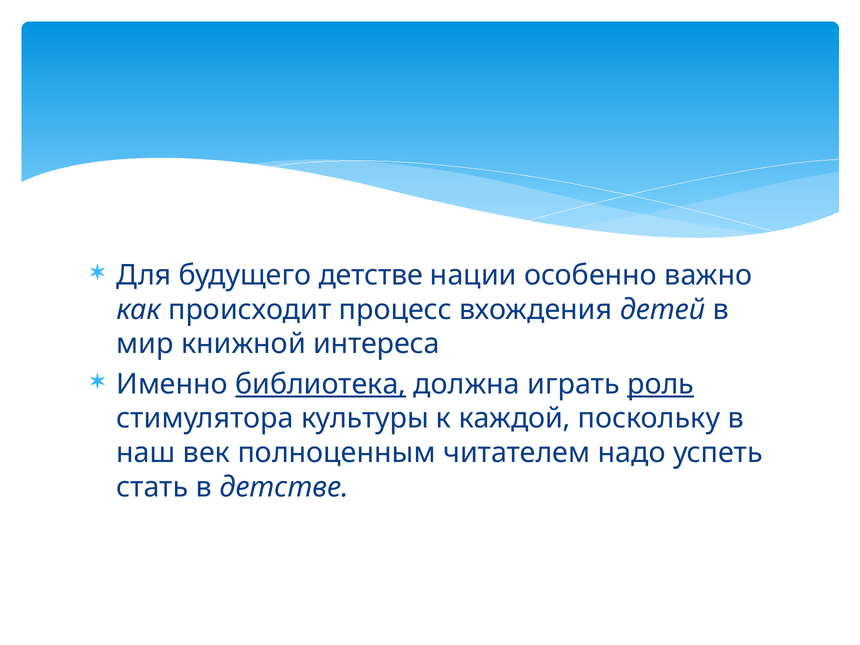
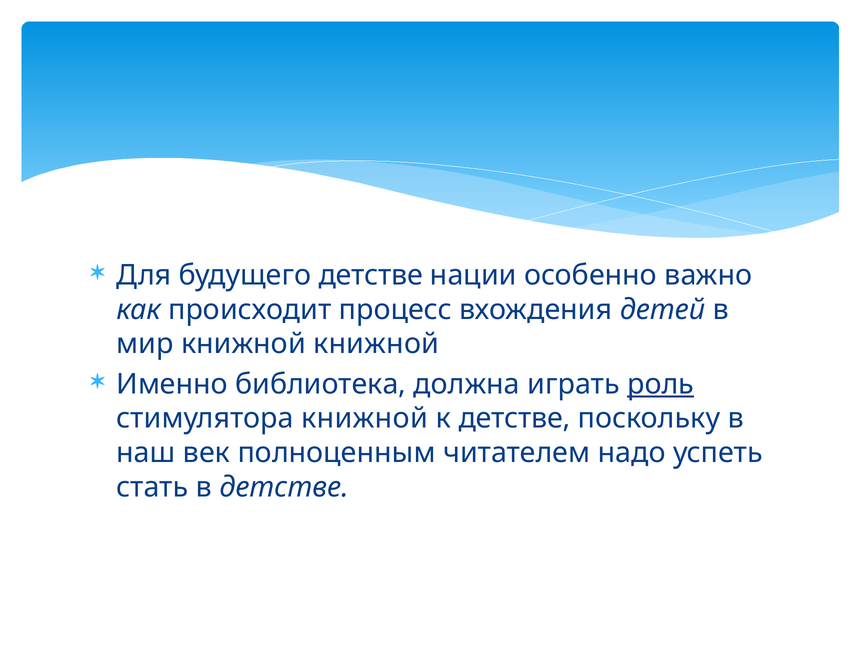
книжной интереса: интереса -> книжной
библиотека underline: present -> none
стимулятора культуры: культуры -> книжной
к каждой: каждой -> детстве
